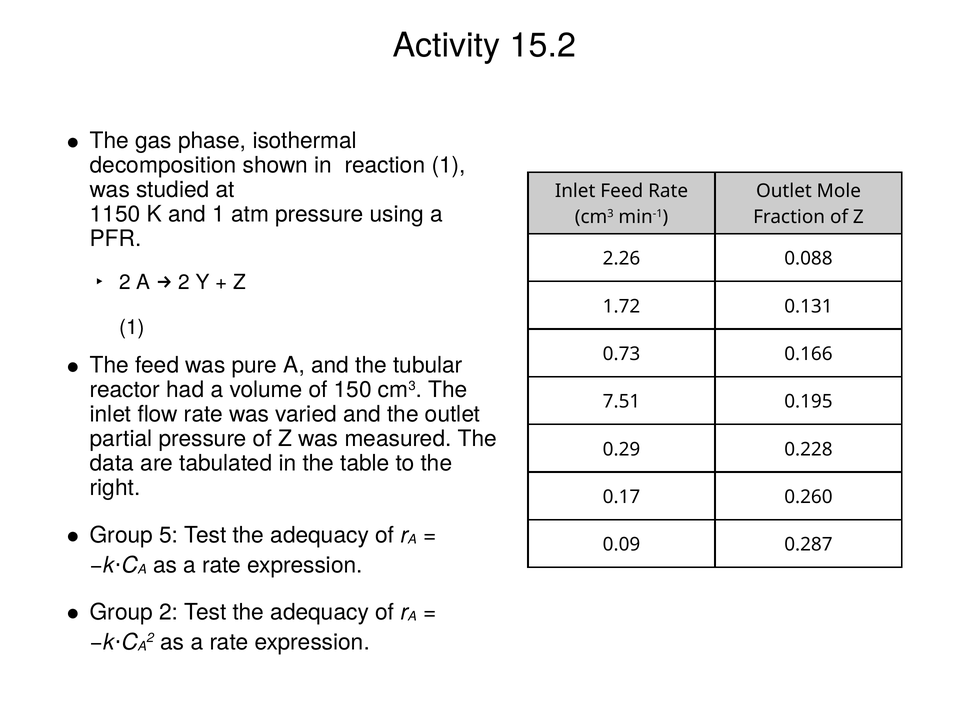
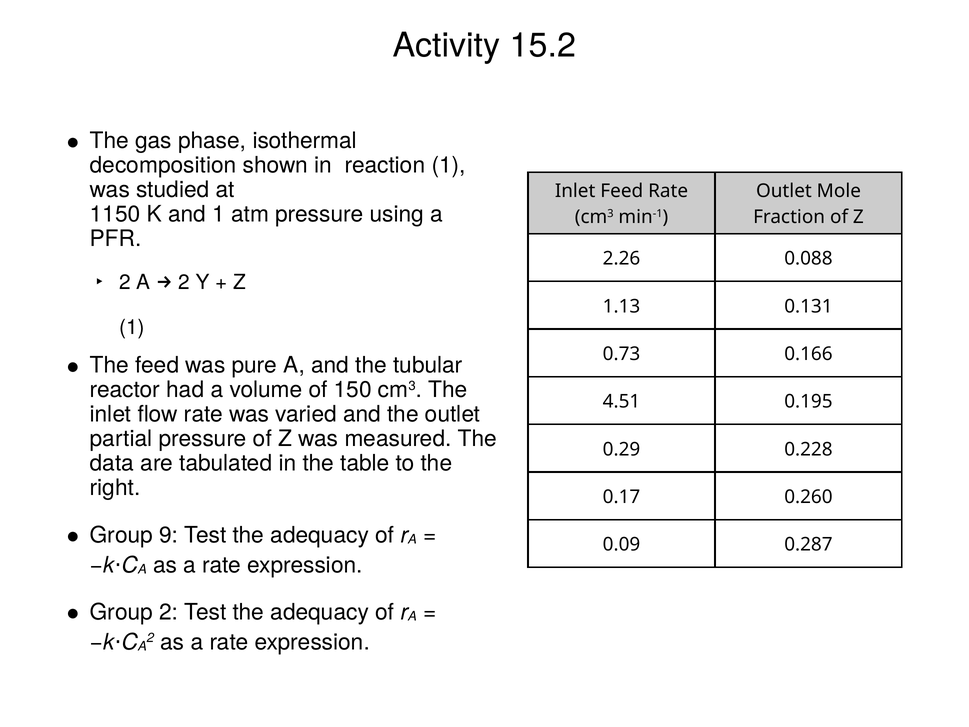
1.72: 1.72 -> 1.13
7.51: 7.51 -> 4.51
5: 5 -> 9
